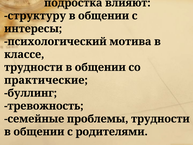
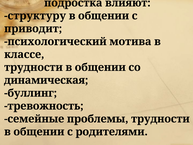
интересы: интересы -> приводит
практические: практические -> динамическая
